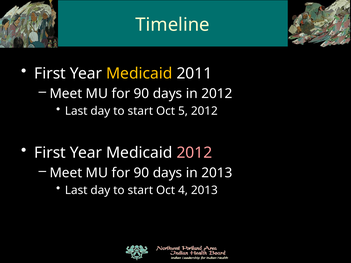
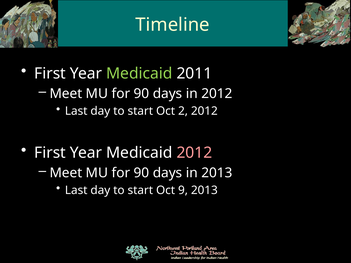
Medicaid at (139, 74) colour: yellow -> light green
5: 5 -> 2
4: 4 -> 9
